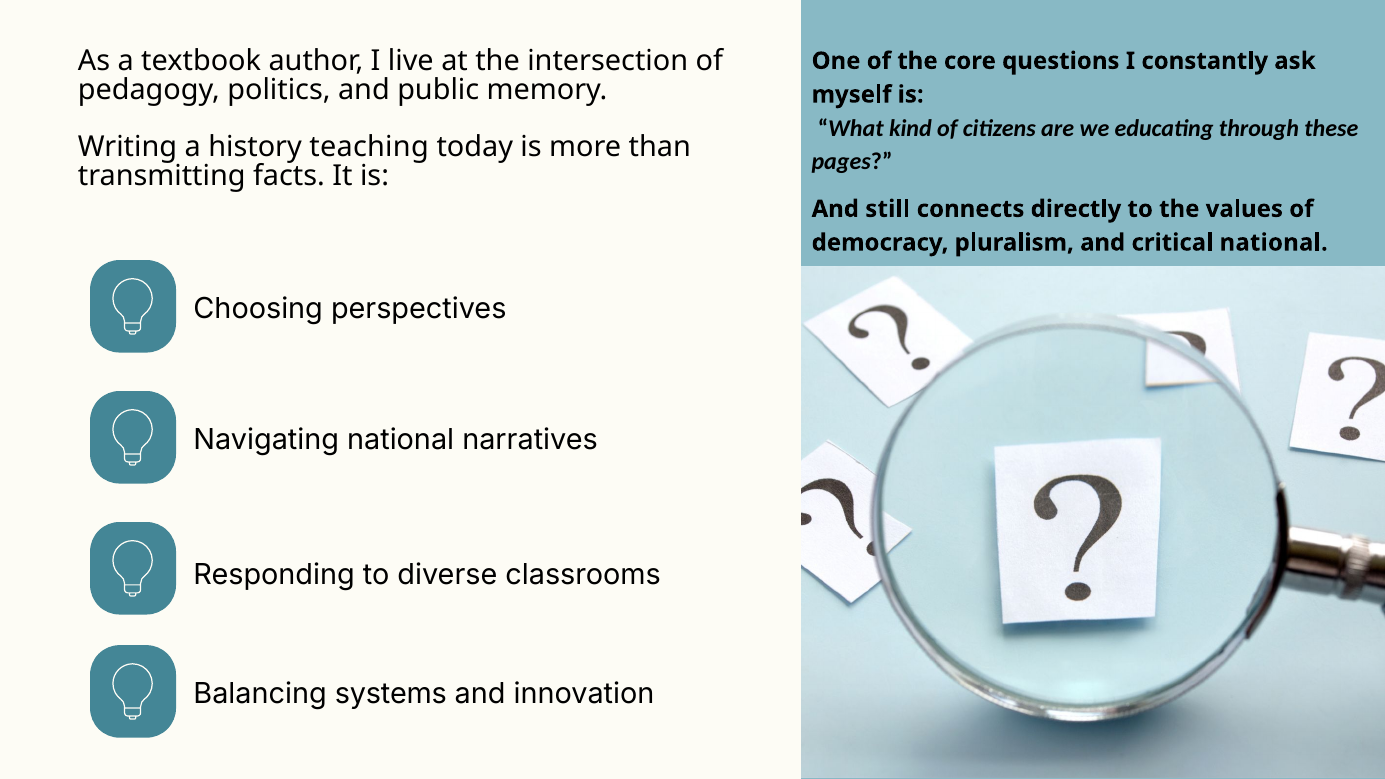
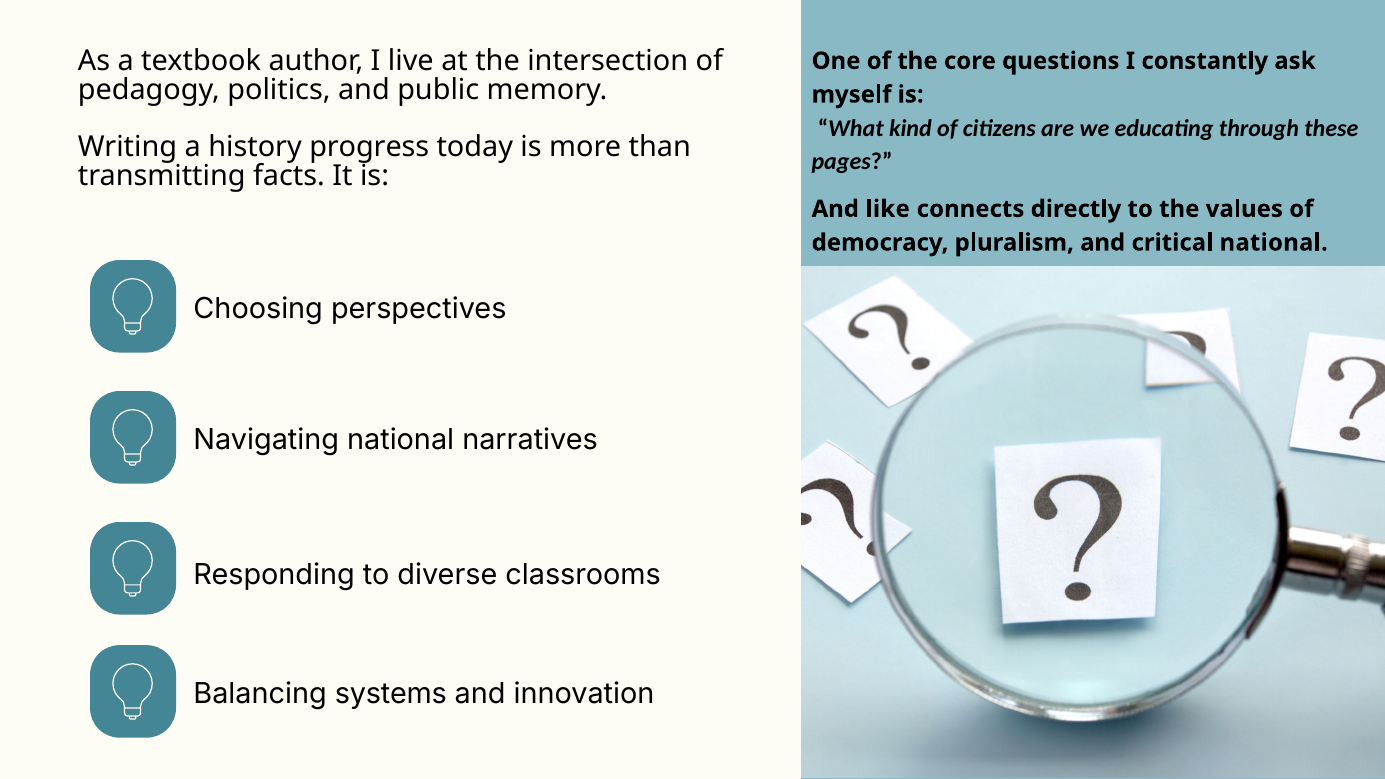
teaching: teaching -> progress
still: still -> like
